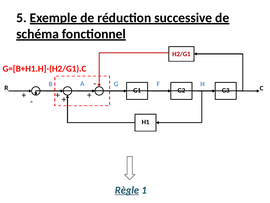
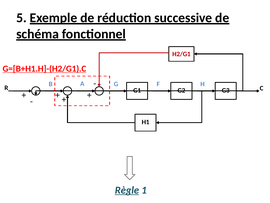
G=[B+H1.H]-(H2/G1).C underline: none -> present
